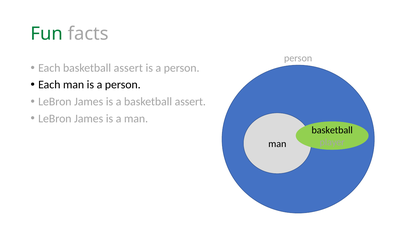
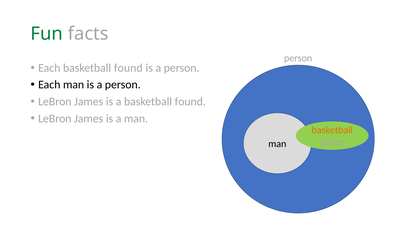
Each basketball assert: assert -> found
a basketball assert: assert -> found
basketball at (332, 130) colour: black -> orange
